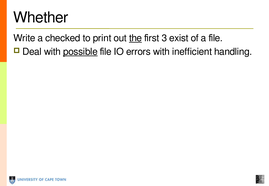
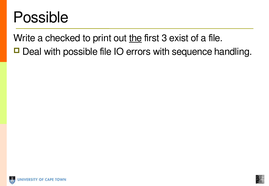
Whether at (41, 18): Whether -> Possible
possible at (80, 52) underline: present -> none
inefficient: inefficient -> sequence
